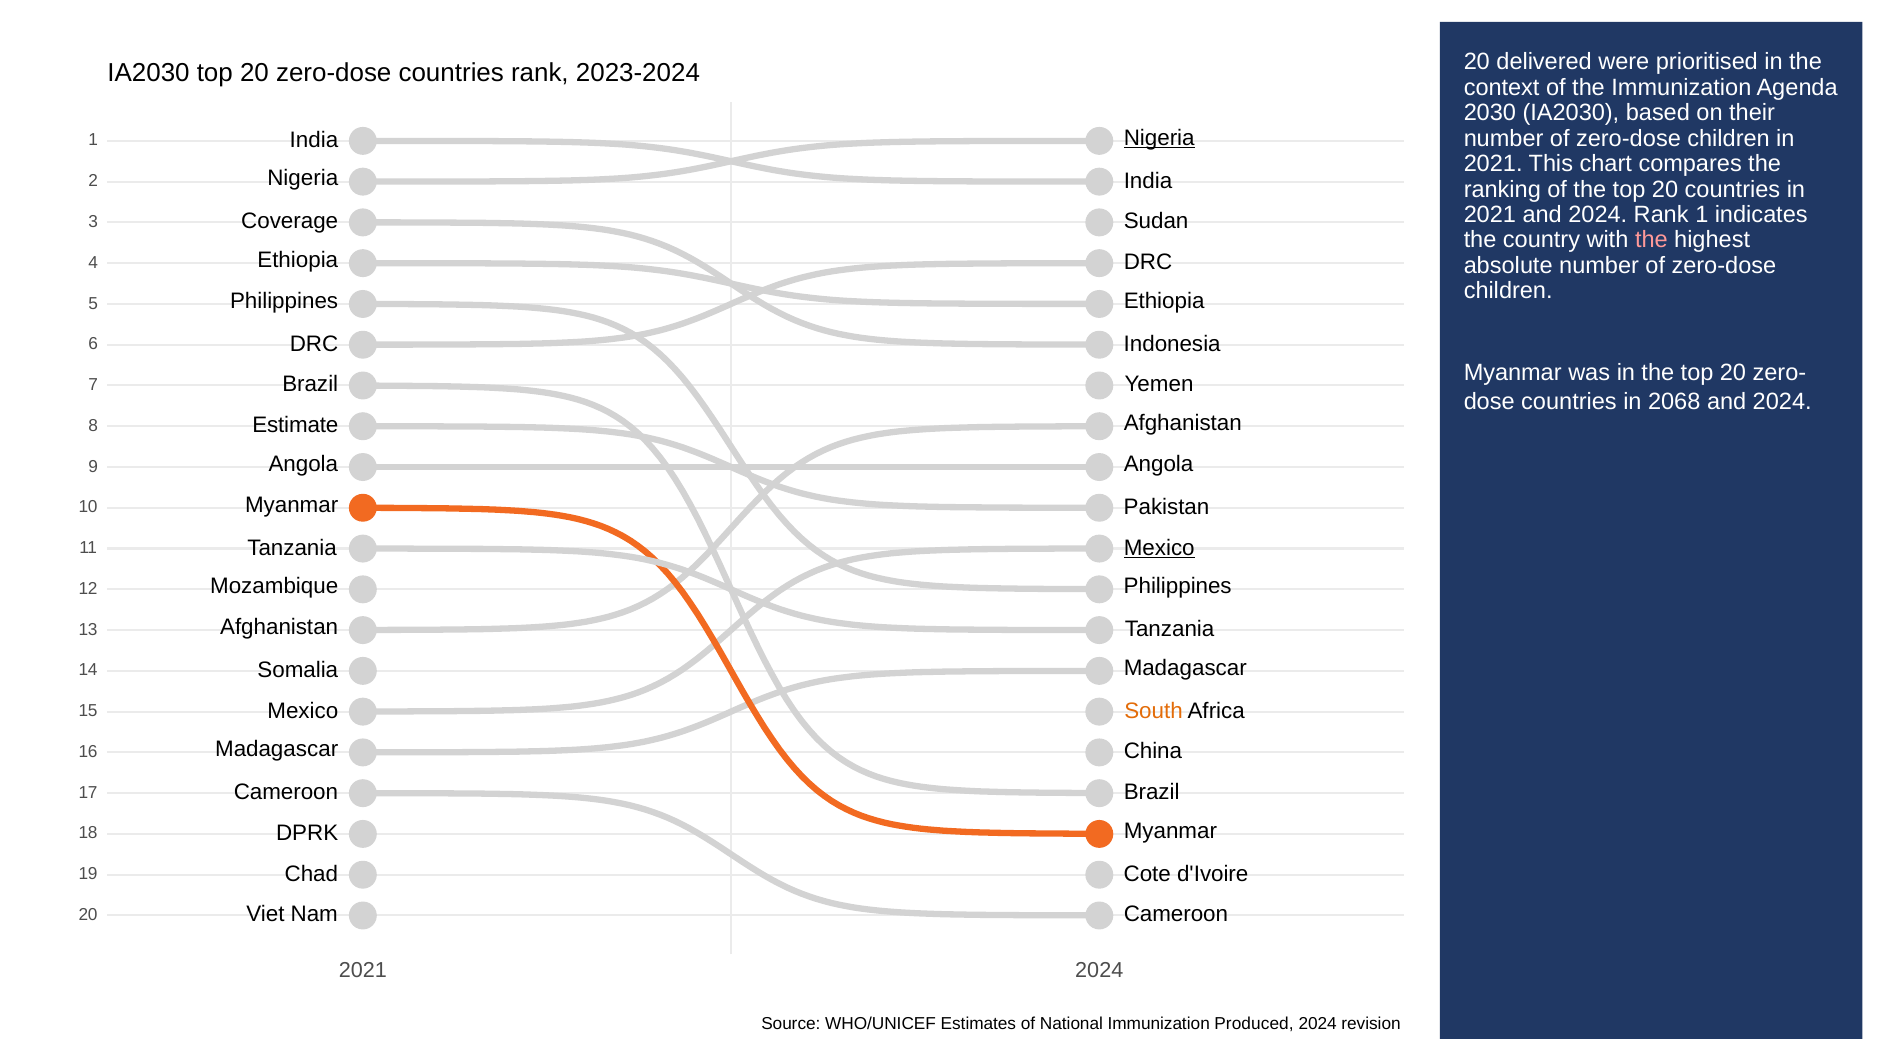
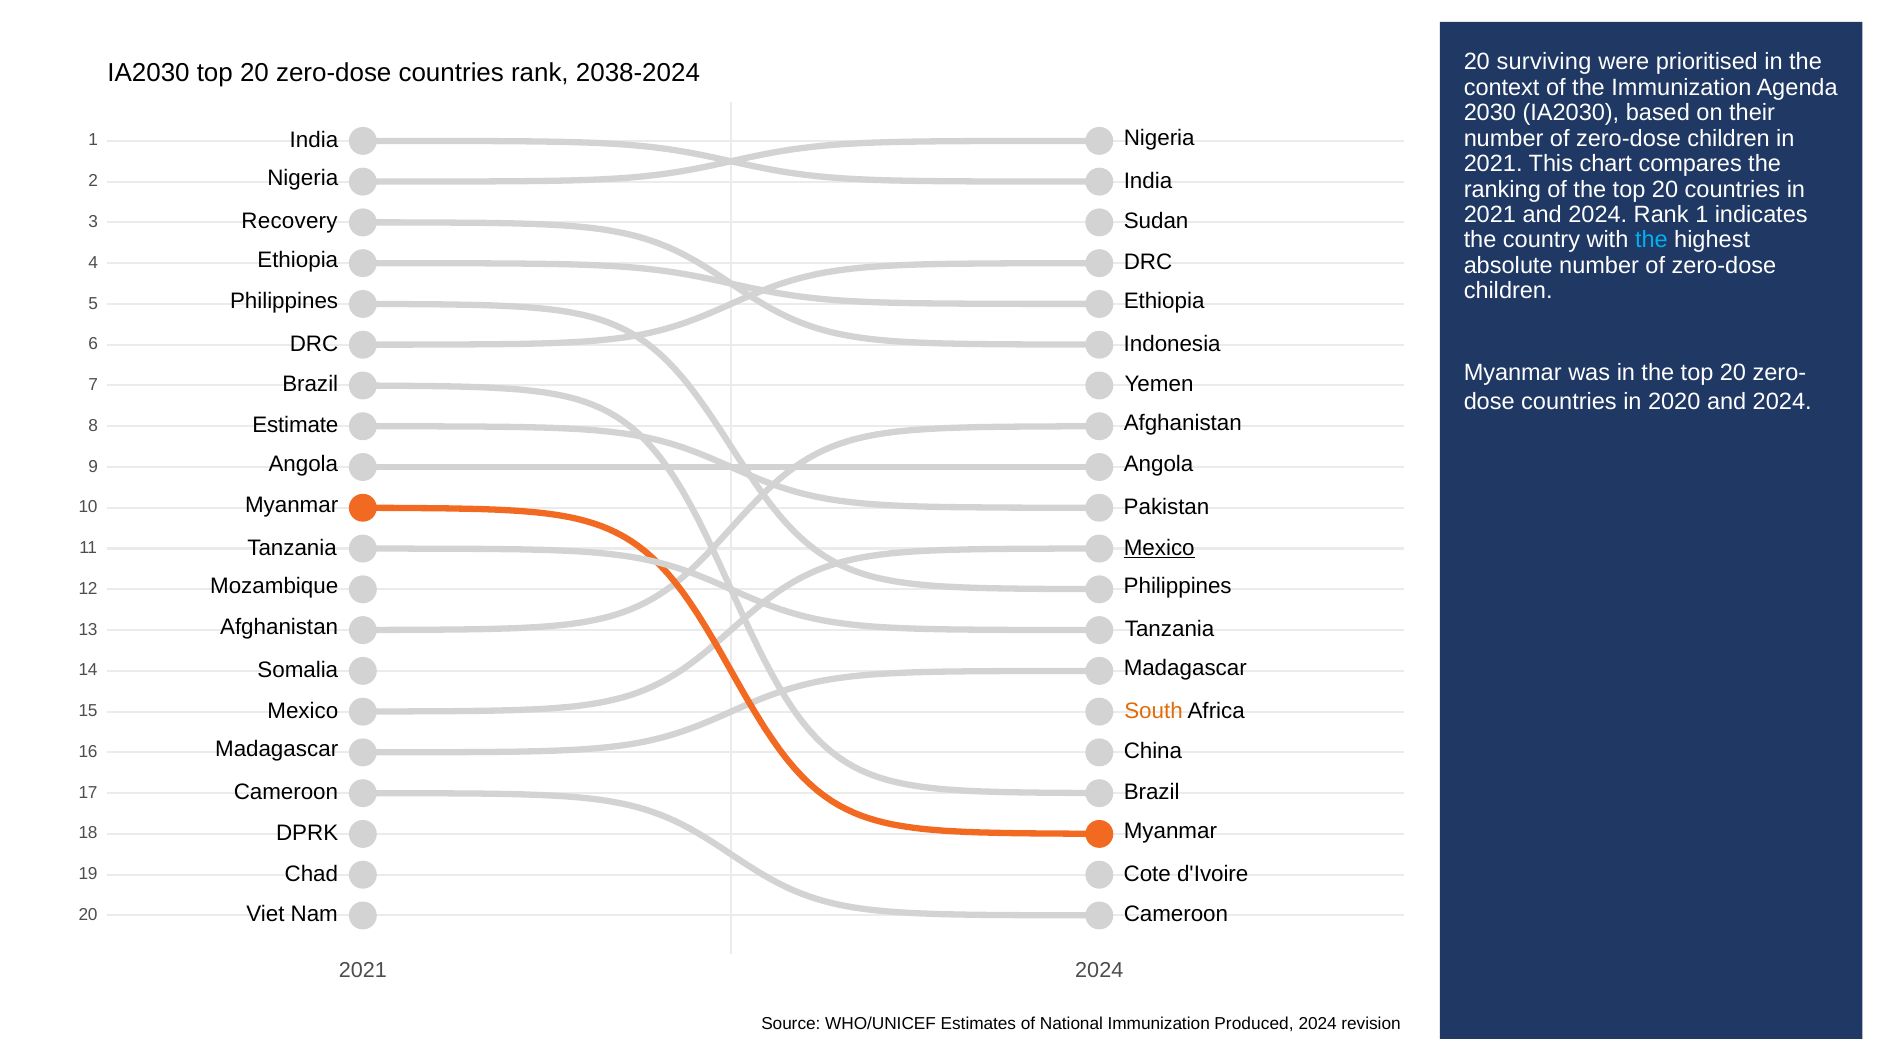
delivered: delivered -> surviving
2023-2024: 2023-2024 -> 2038-2024
Nigeria at (1159, 138) underline: present -> none
Coverage: Coverage -> Recovery
the at (1651, 240) colour: pink -> light blue
2068: 2068 -> 2020
